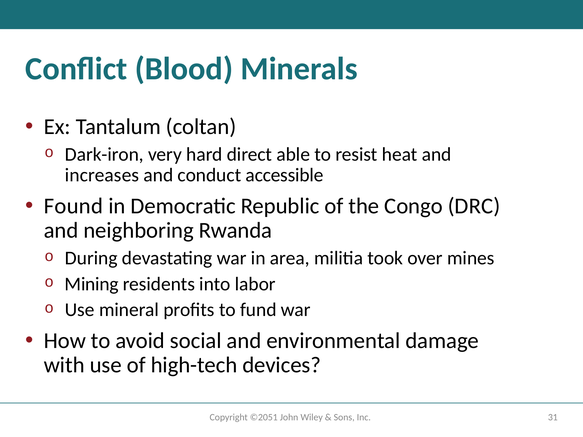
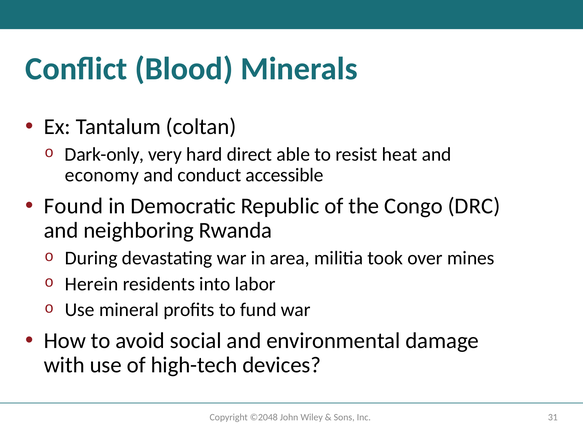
Dark-iron: Dark-iron -> Dark-only
increases: increases -> economy
Mining: Mining -> Herein
©2051: ©2051 -> ©2048
